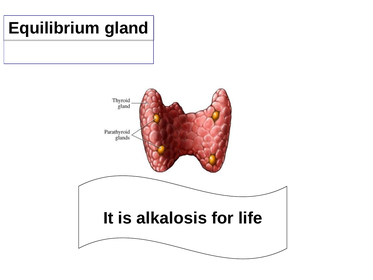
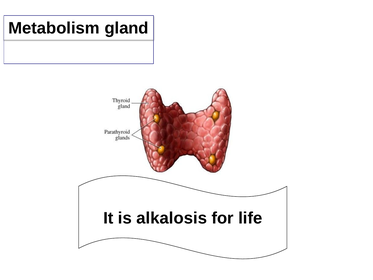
Equilibrium: Equilibrium -> Metabolism
